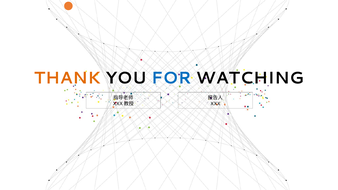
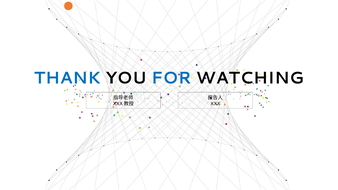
THANK colour: orange -> blue
